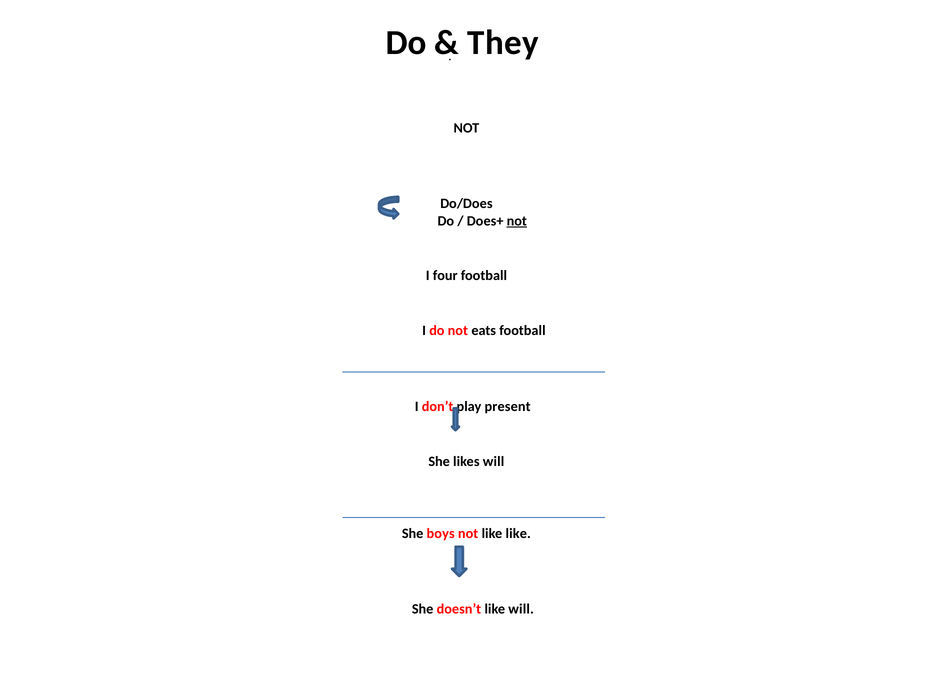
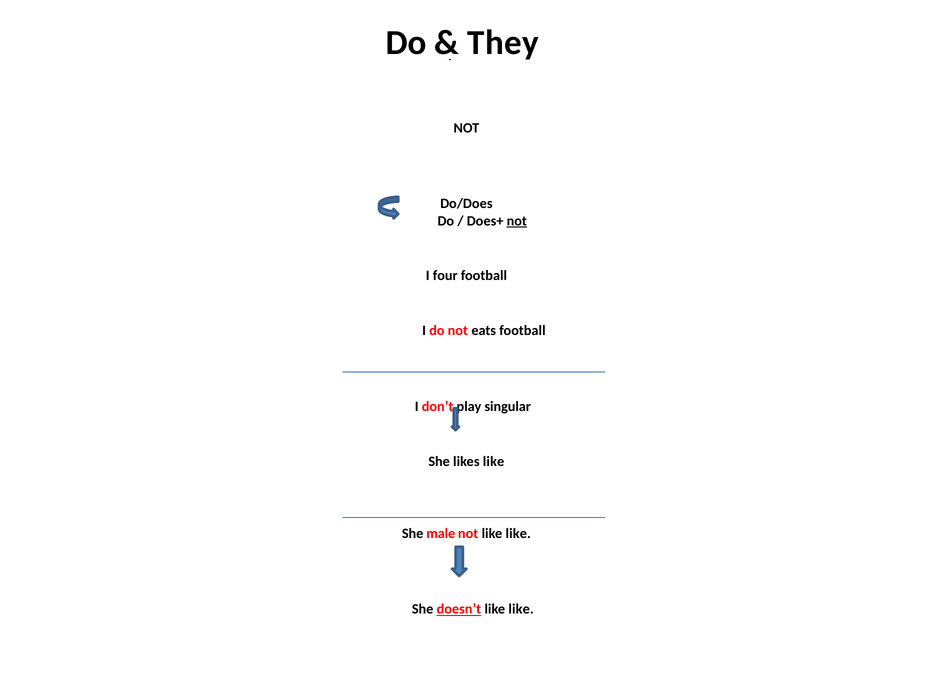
present: present -> singular
likes will: will -> like
boys: boys -> male
doesn’t underline: none -> present
will at (521, 609): will -> like
